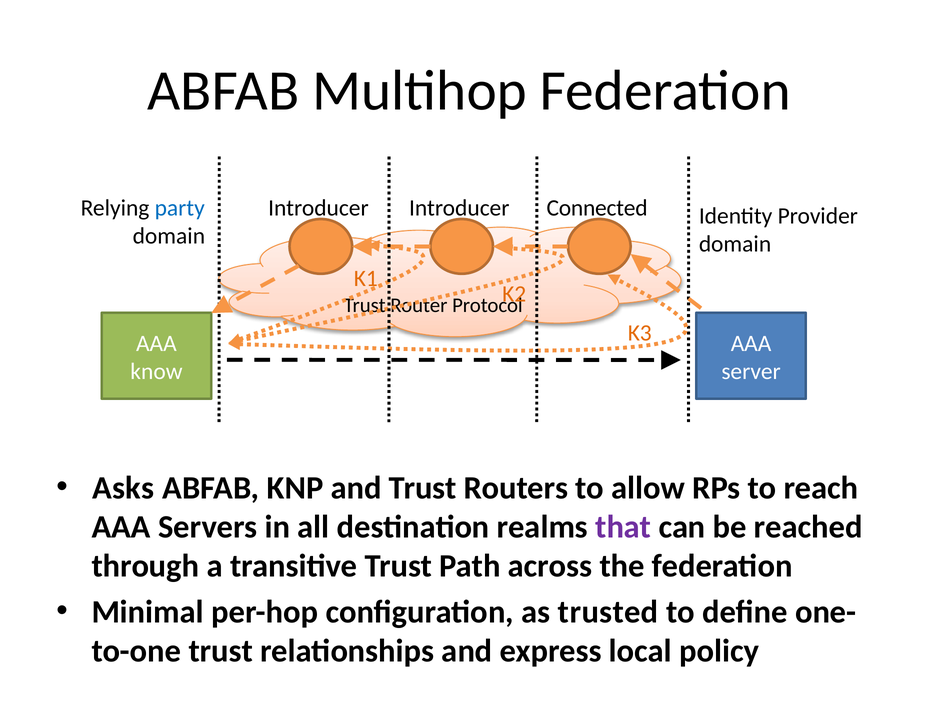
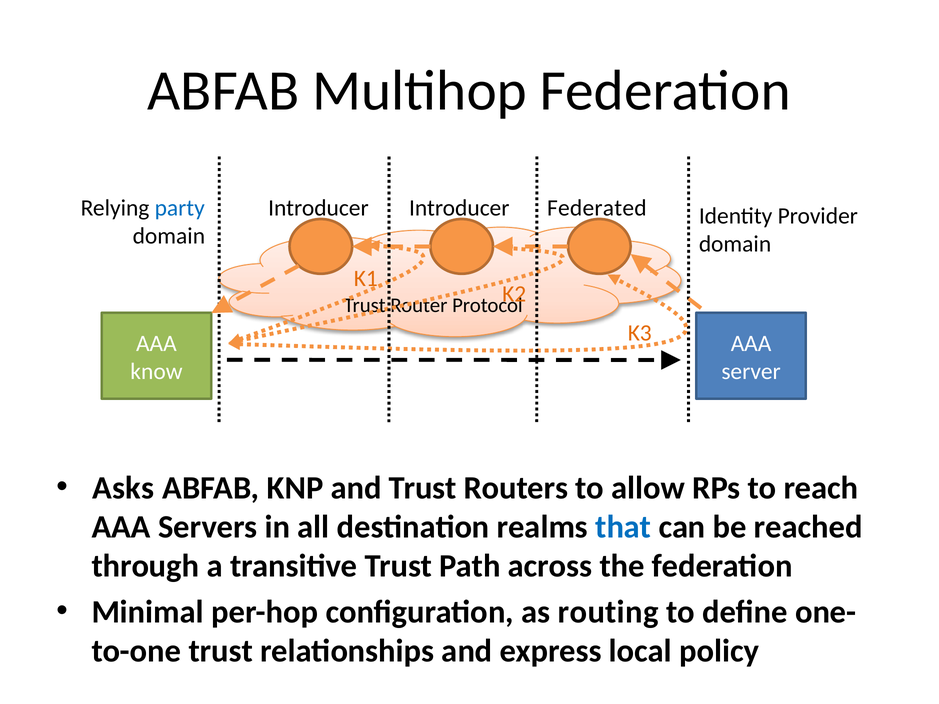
Connected: Connected -> Federated
that colour: purple -> blue
trusted: trusted -> routing
